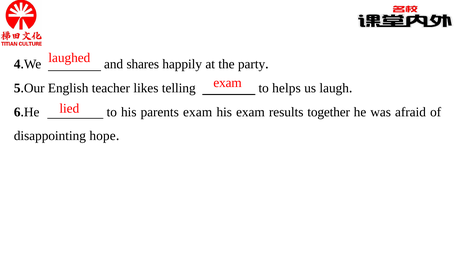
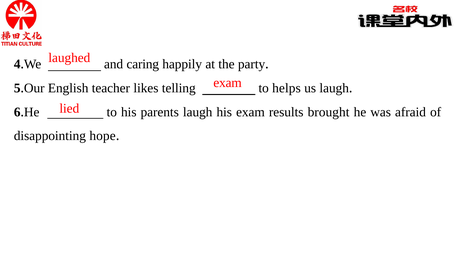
shares: shares -> caring
parents exam: exam -> laugh
together: together -> brought
